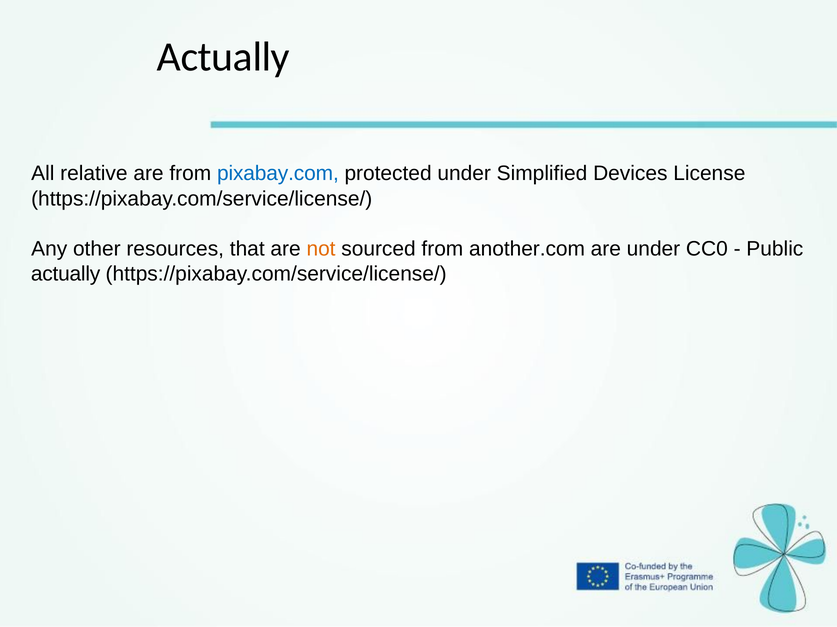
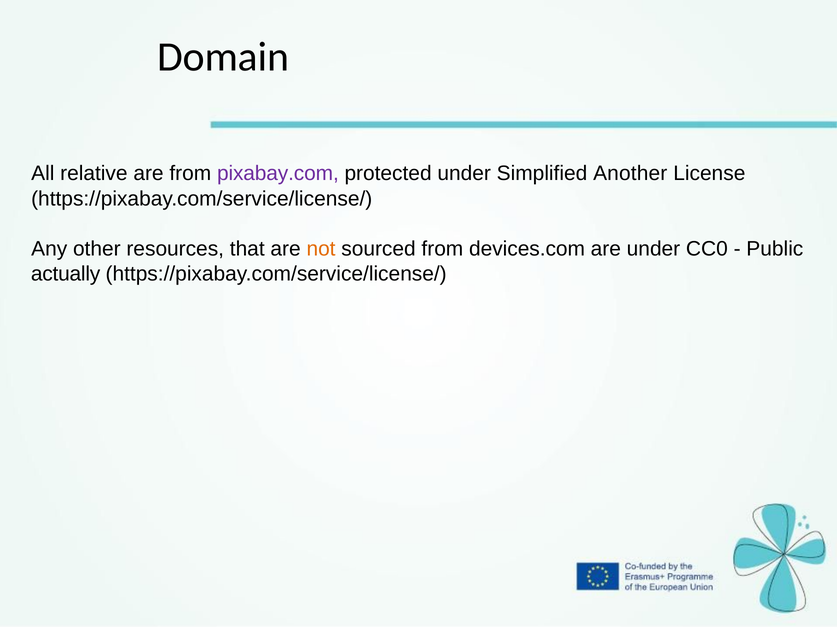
Actually at (223, 57): Actually -> Domain
pixabay.com colour: blue -> purple
Devices: Devices -> Another
another.com: another.com -> devices.com
